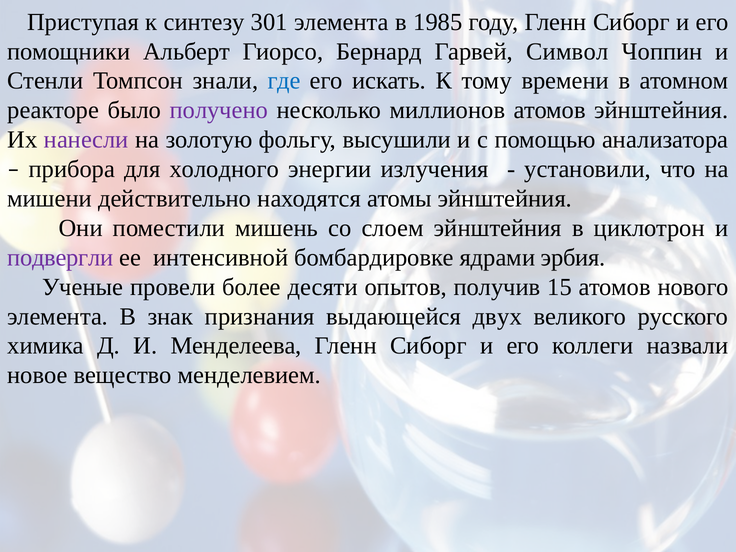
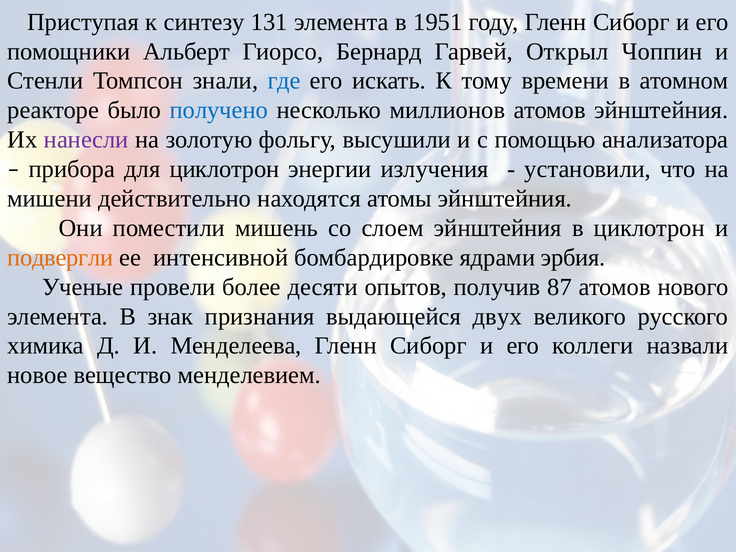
301: 301 -> 131
1985: 1985 -> 1951
Символ: Символ -> Открыл
получено colour: purple -> blue
для холодного: холодного -> циклотрон
подвергли colour: purple -> orange
15: 15 -> 87
